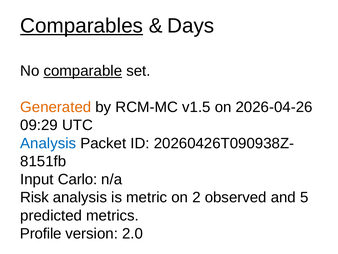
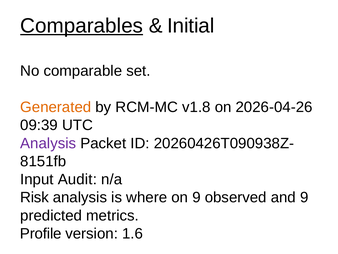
Days: Days -> Initial
comparable underline: present -> none
v1.5: v1.5 -> v1.8
09:29: 09:29 -> 09:39
Analysis at (48, 143) colour: blue -> purple
Carlo: Carlo -> Audit
metric: metric -> where
on 2: 2 -> 9
and 5: 5 -> 9
2.0: 2.0 -> 1.6
